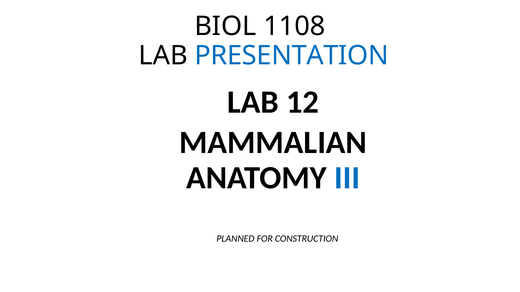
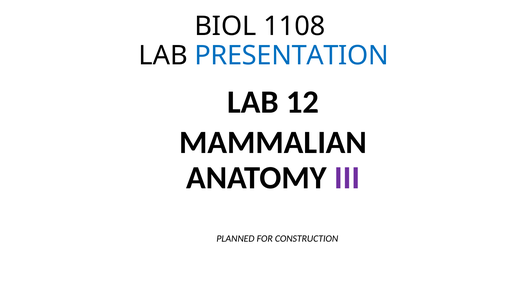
III colour: blue -> purple
